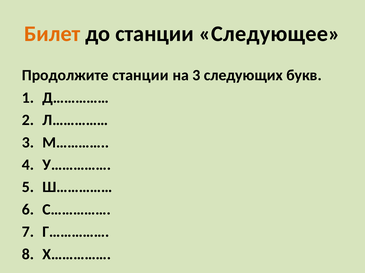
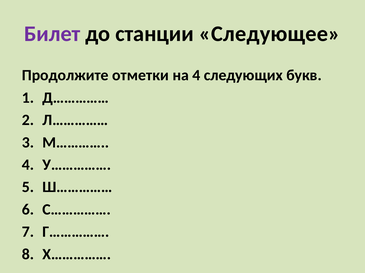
Билет colour: orange -> purple
Продолжите станции: станции -> отметки
на 3: 3 -> 4
